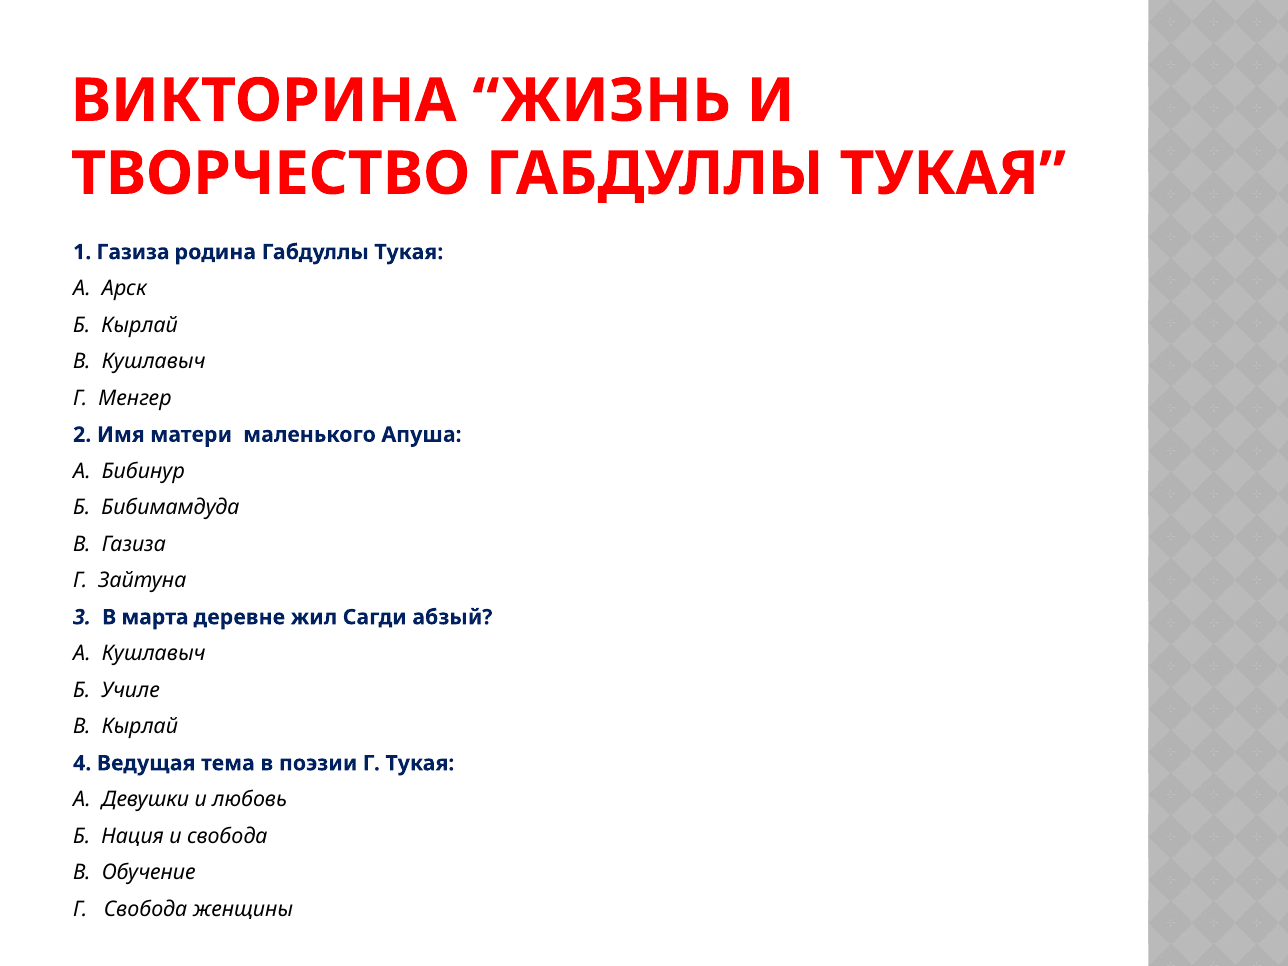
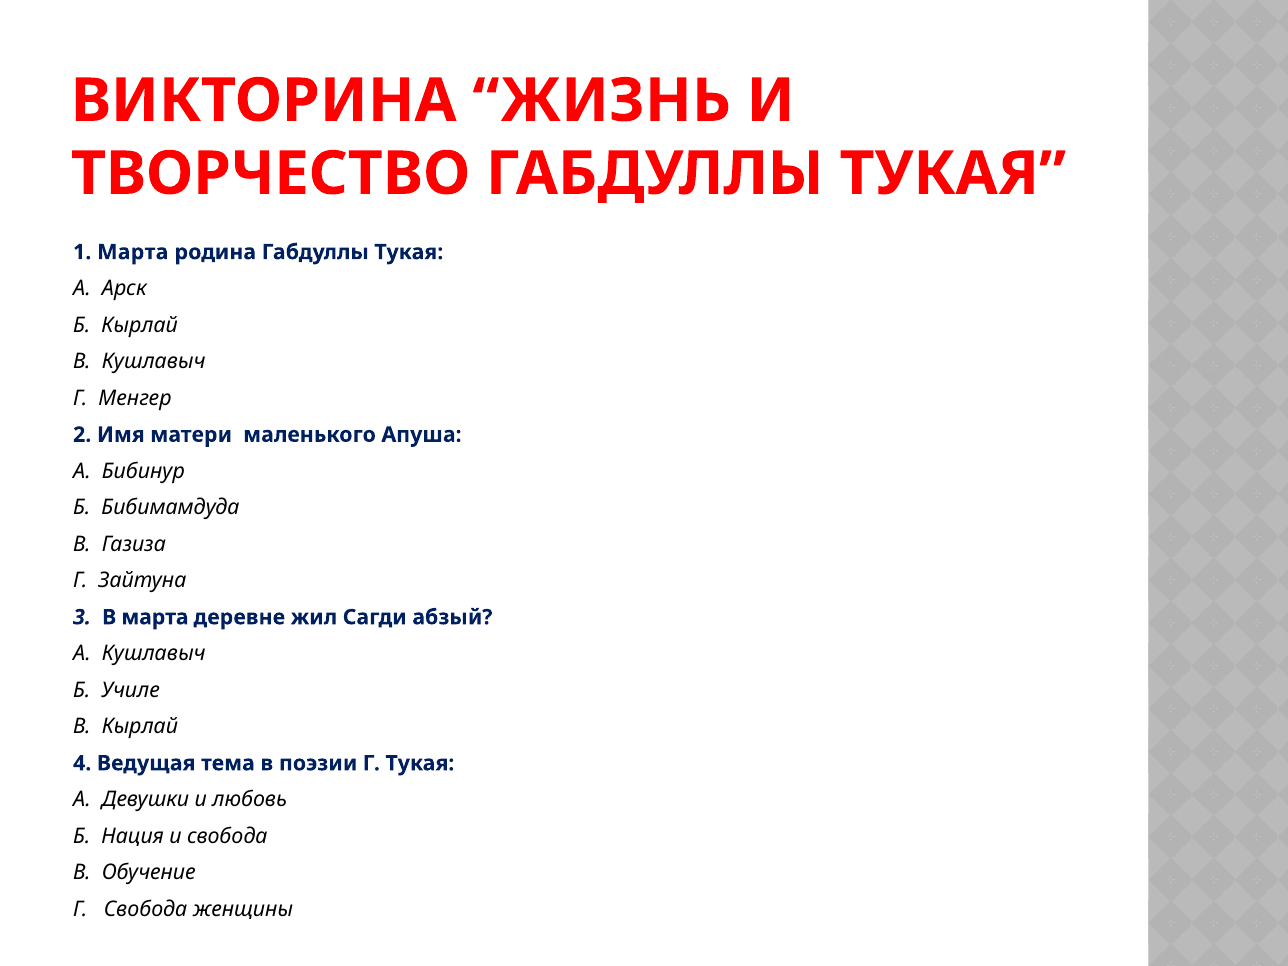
1 Газиза: Газиза -> Марта
